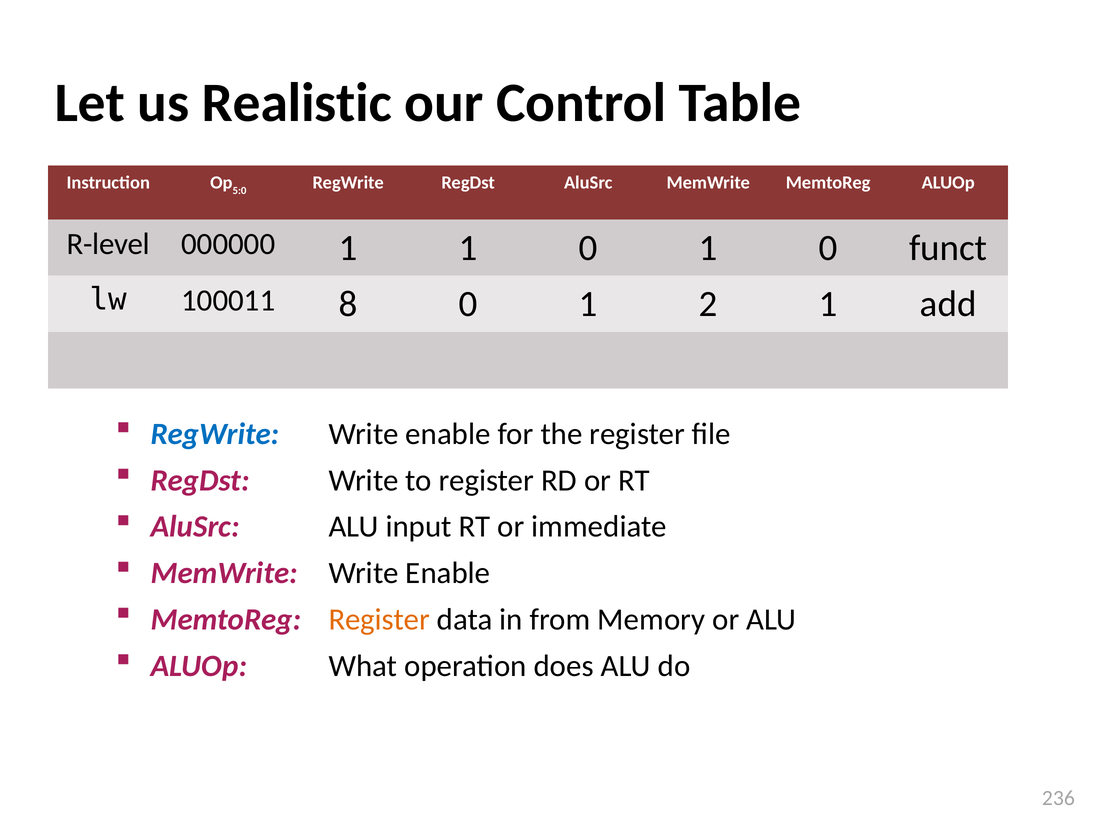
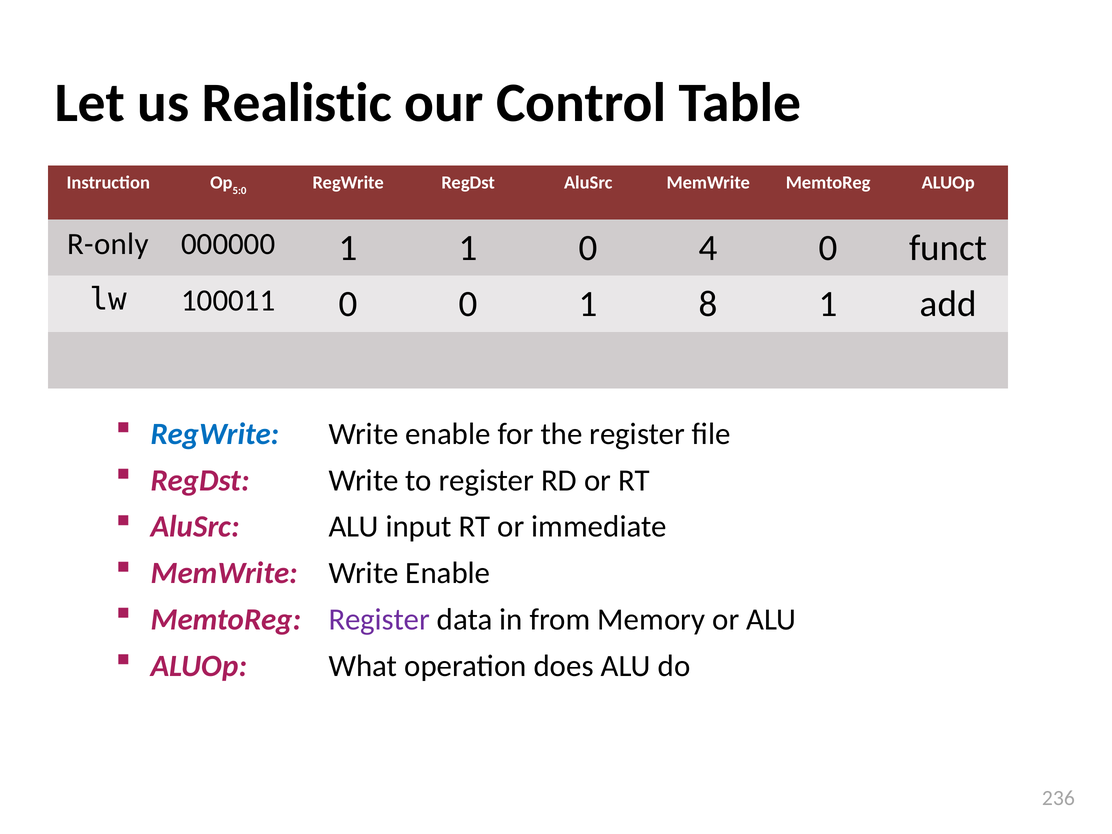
R-level: R-level -> R-only
1 0 1: 1 -> 4
100011 8: 8 -> 0
2: 2 -> 8
Register at (379, 619) colour: orange -> purple
